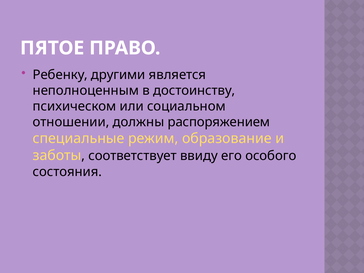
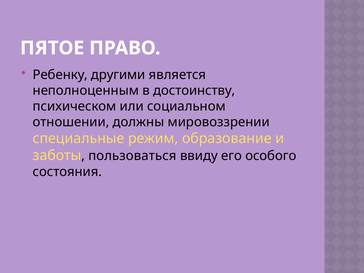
распоряжением: распоряжением -> мировоззрении
соответствует: соответствует -> пользоваться
